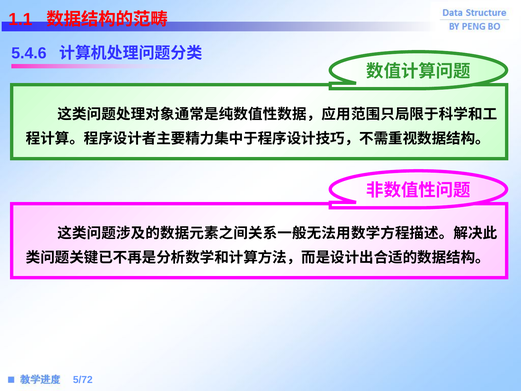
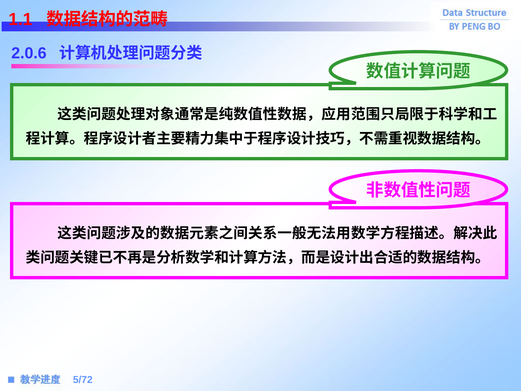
5.4.6: 5.4.6 -> 2.0.6
